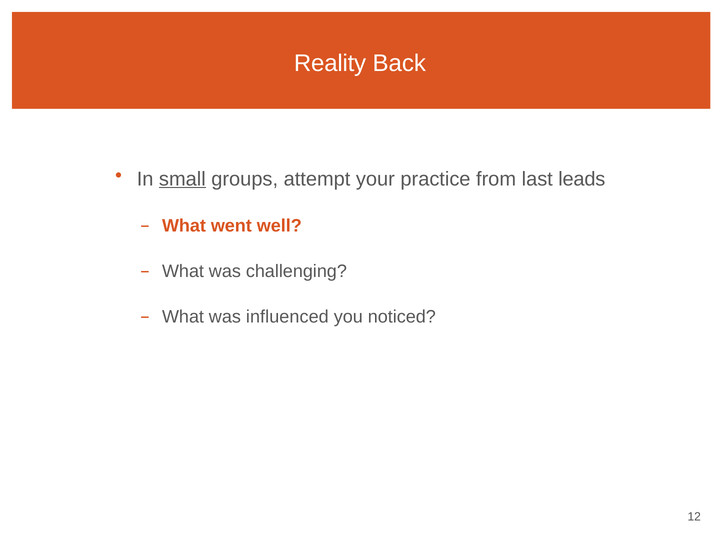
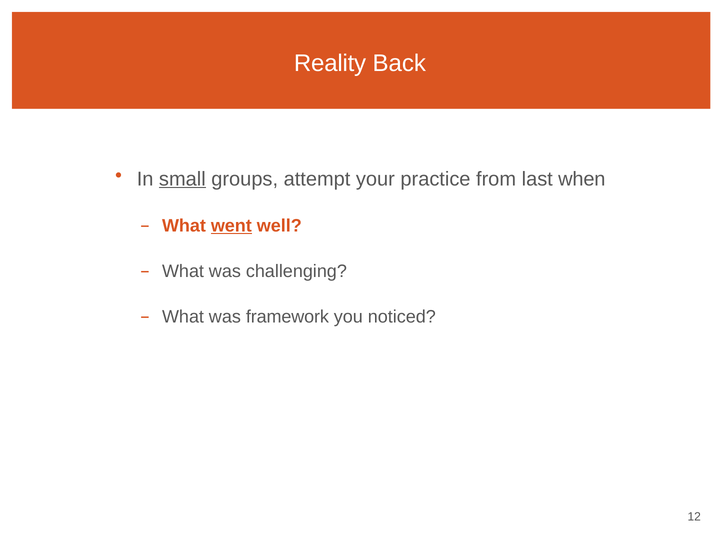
leads: leads -> when
went underline: none -> present
influenced: influenced -> framework
